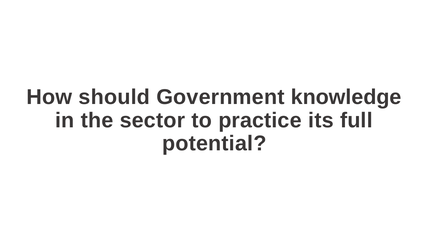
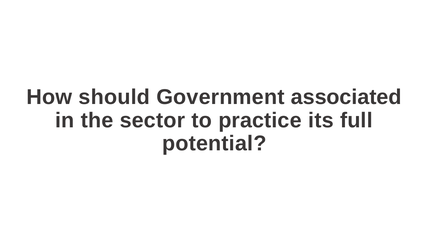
knowledge: knowledge -> associated
